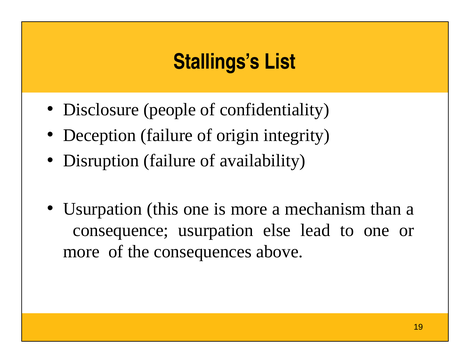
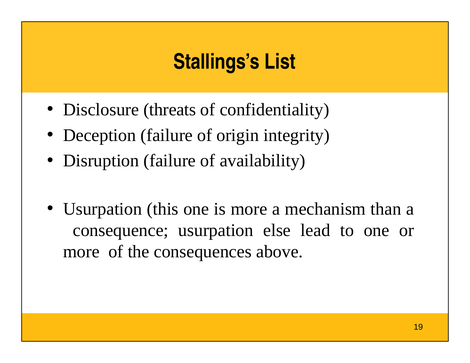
people: people -> threats
